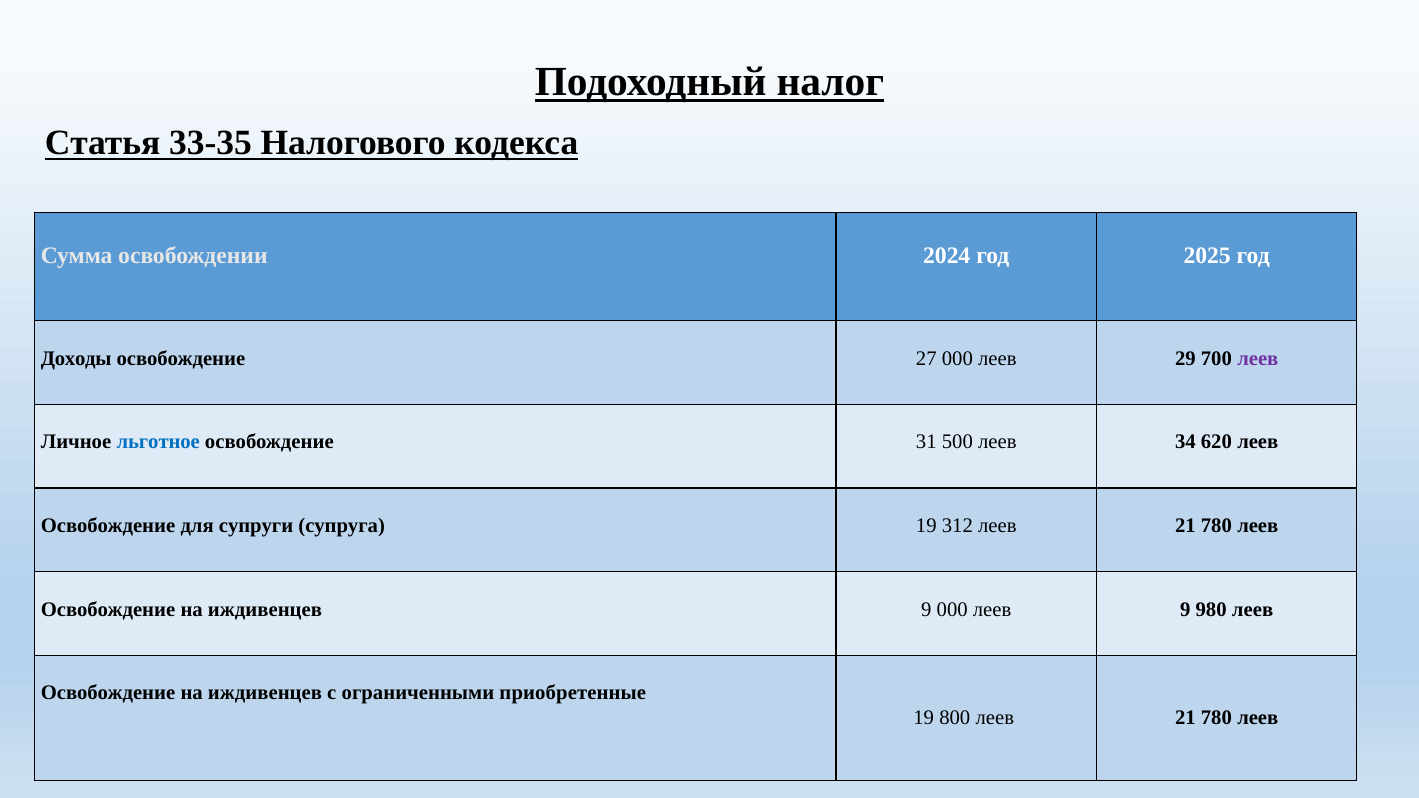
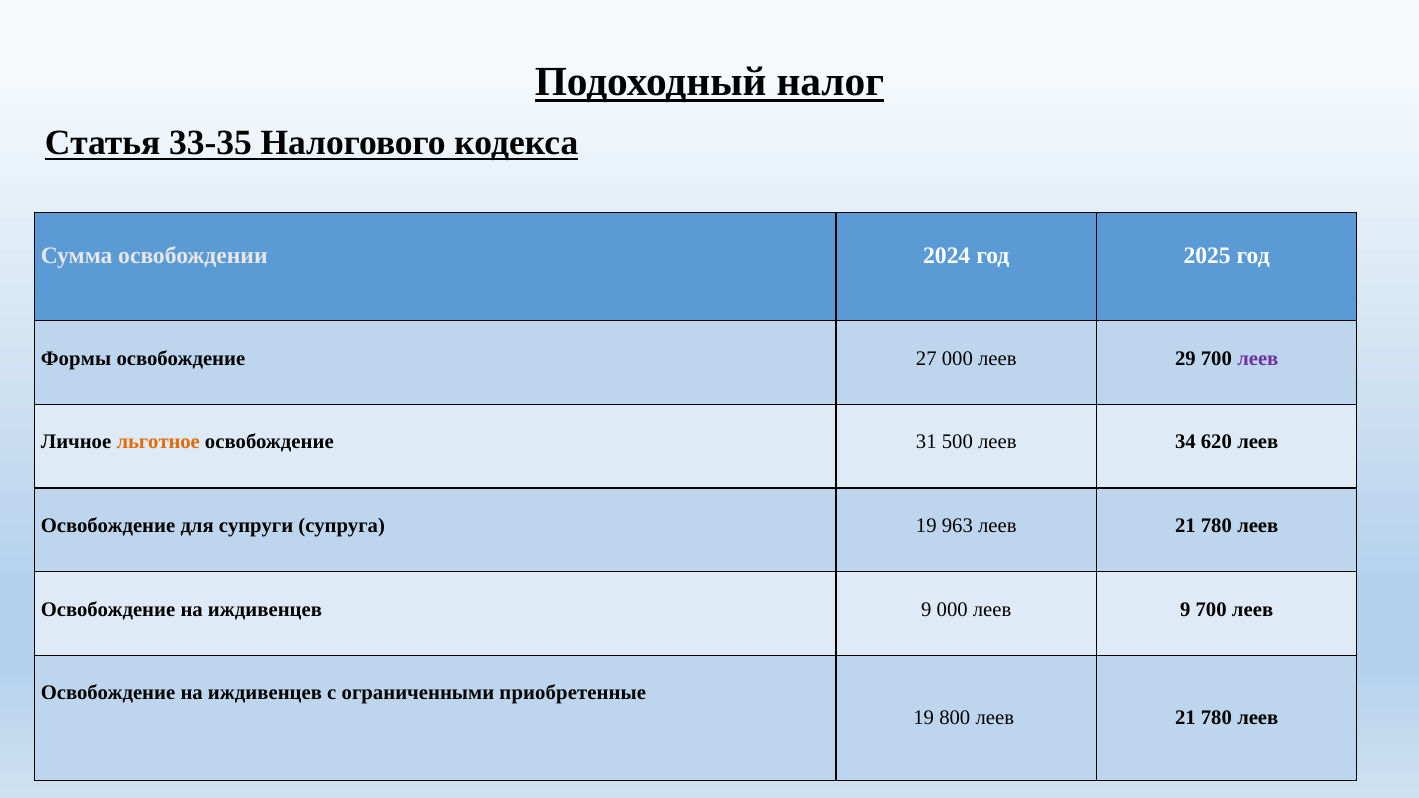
Доходы: Доходы -> Формы
льготное colour: blue -> orange
312: 312 -> 963
9 980: 980 -> 700
